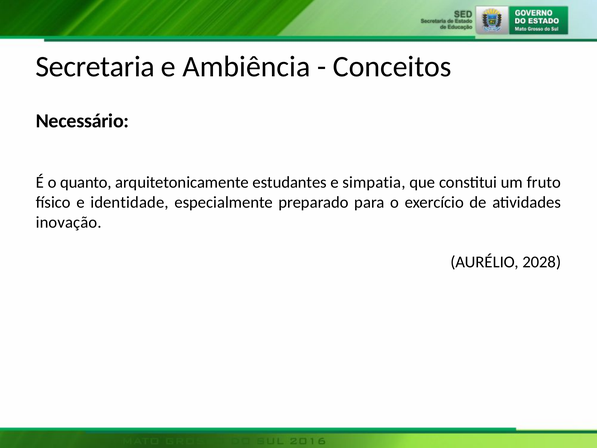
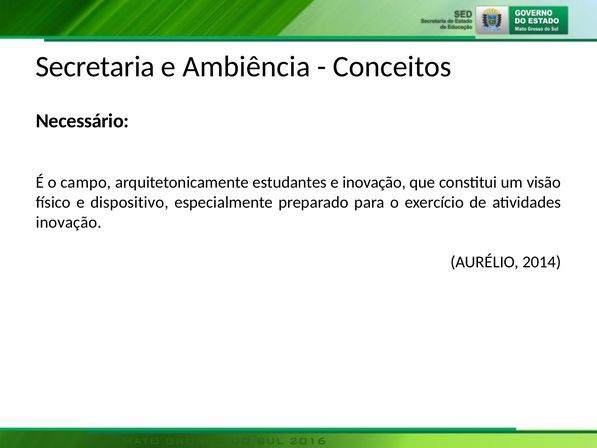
quanto: quanto -> campo
e simpatia: simpatia -> inovação
fruto: fruto -> visão
identidade: identidade -> dispositivo
2028: 2028 -> 2014
